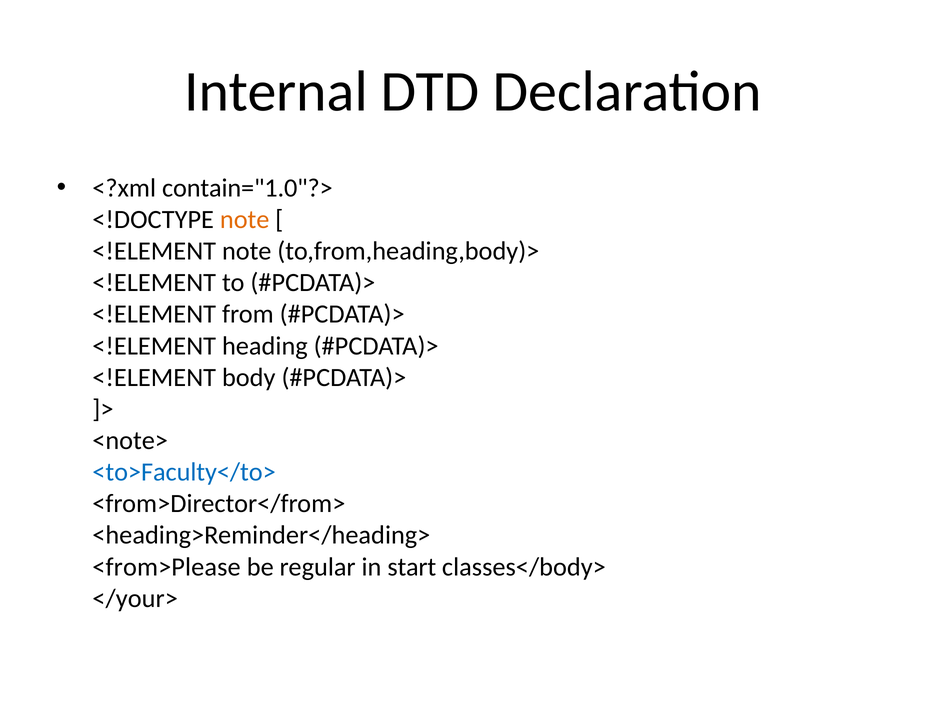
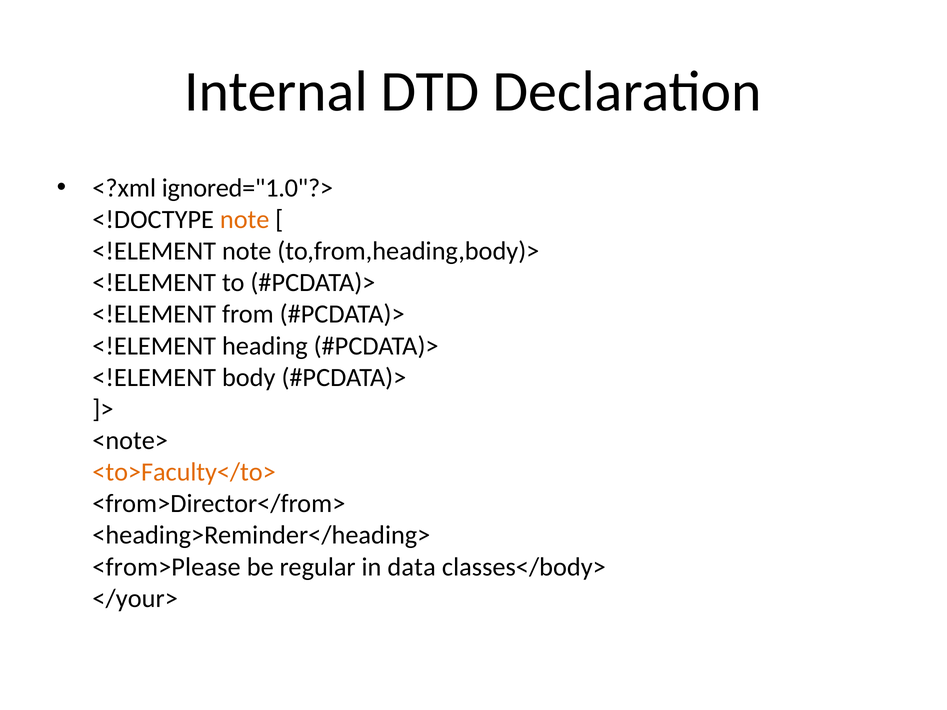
contain="1.0"?>: contain="1.0"?> -> ignored="1.0"?>
<to>Faculty</to> colour: blue -> orange
start: start -> data
